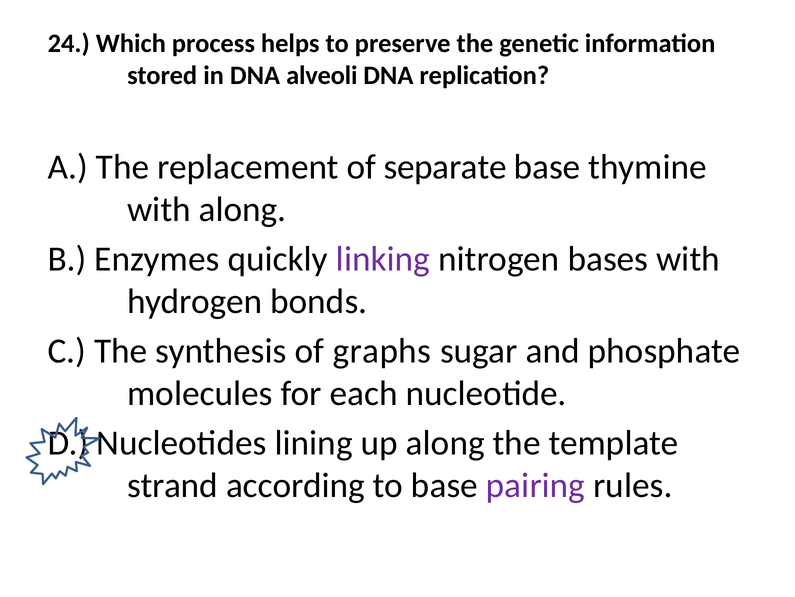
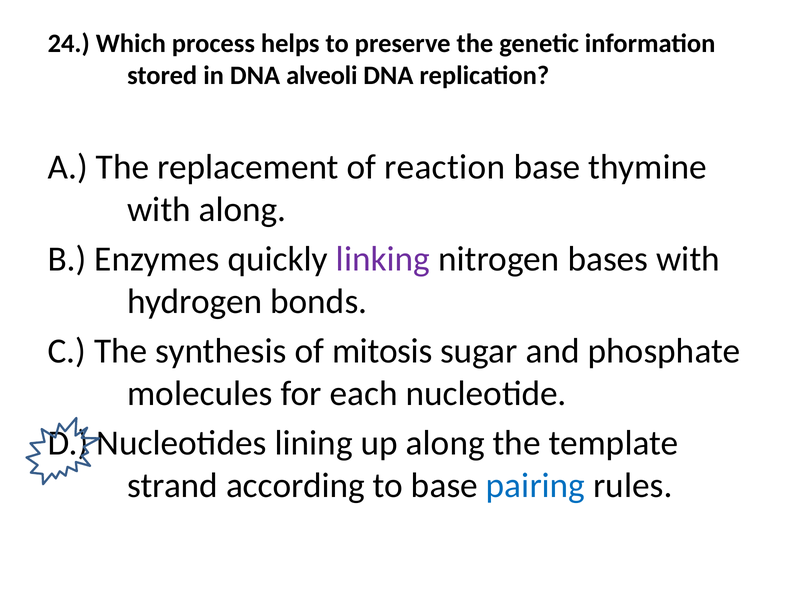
separate: separate -> reaction
graphs: graphs -> mitosis
pairing colour: purple -> blue
